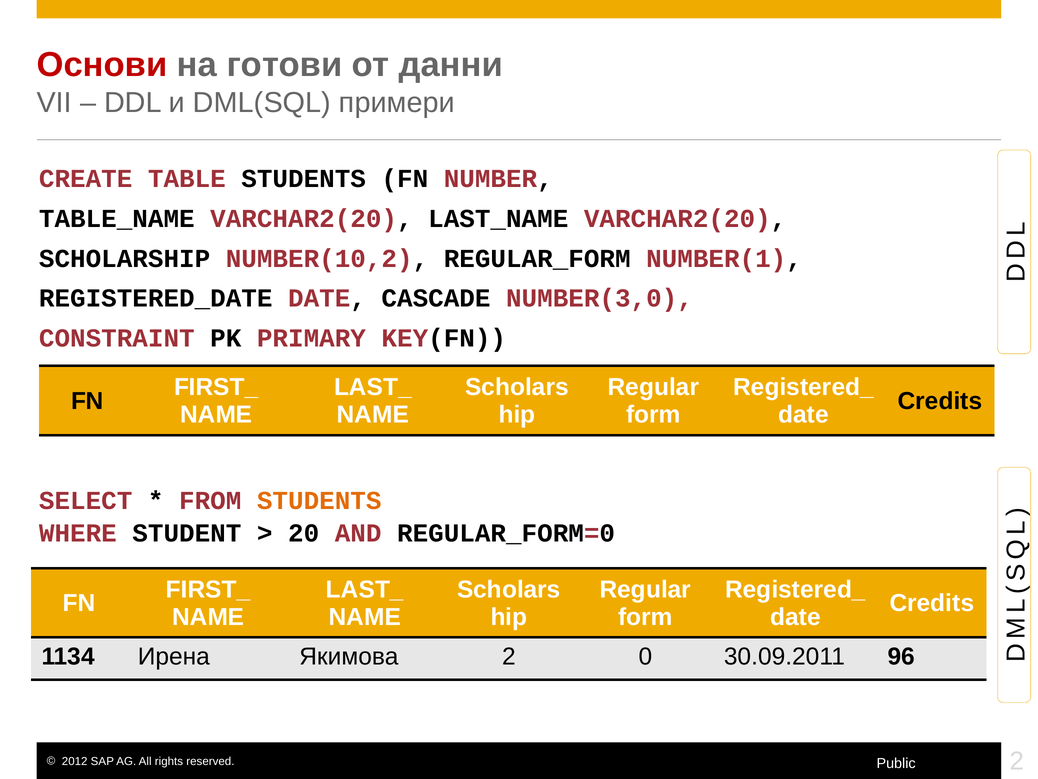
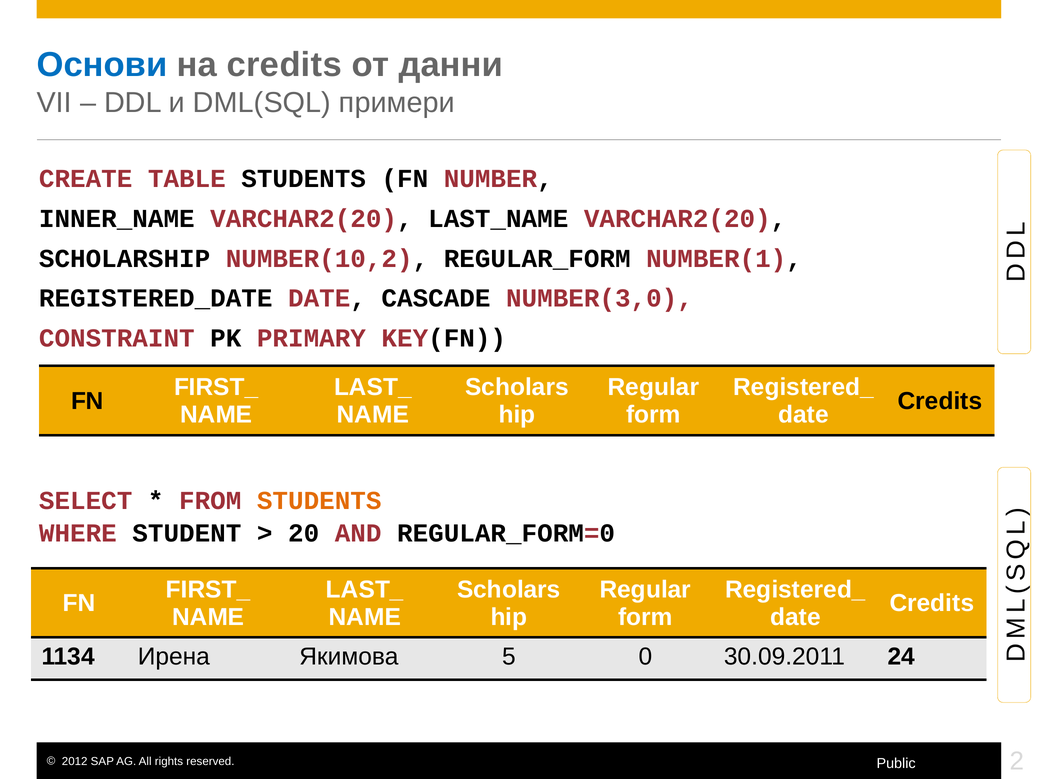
Основи colour: red -> blue
на готови: готови -> credits
TABLE_NAME: TABLE_NAME -> INNER_NAME
Якимова 2: 2 -> 5
96: 96 -> 24
